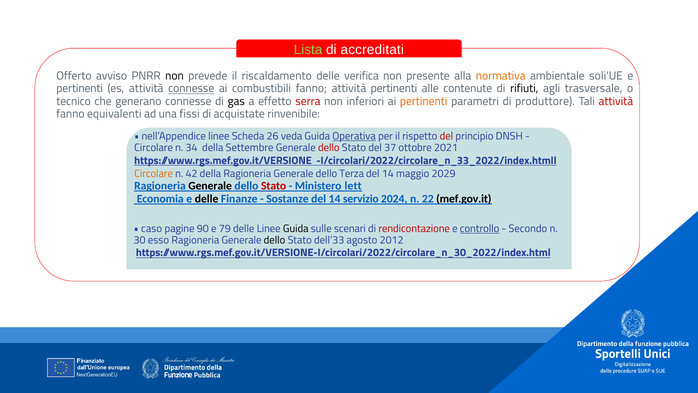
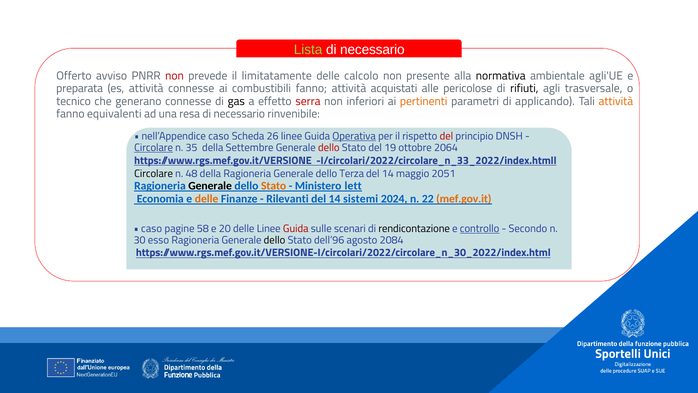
accreditati at (372, 50): accreditati -> necessario
non at (174, 76) colour: black -> red
riscaldamento: riscaldamento -> limitatamente
verifica: verifica -> calcolo
normativa colour: orange -> black
soli'UE: soli'UE -> agli'UE
pertinenti at (80, 89): pertinenti -> preparata
connesse at (191, 89) underline: present -> none
attività pertinenti: pertinenti -> acquistati
contenute: contenute -> pericolose
produttore: produttore -> applicando
attività at (616, 101) colour: red -> orange
fissi: fissi -> resa
acquistate at (239, 114): acquistate -> necessario
nell’Appendice linee: linee -> caso
26 veda: veda -> linee
Circolare at (154, 148) underline: none -> present
34: 34 -> 35
37: 37 -> 19
2021: 2021 -> 2064
Circolare at (154, 174) colour: orange -> black
42: 42 -> 48
2029: 2029 -> 2051
Stato at (274, 186) colour: red -> orange
delle at (207, 199) colour: black -> orange
Sostanze: Sostanze -> Rilevanti
servizio: servizio -> sistemi
mef.gov.it colour: black -> orange
90: 90 -> 58
79: 79 -> 20
Guida at (296, 228) colour: black -> red
rendicontazione colour: red -> black
dell’33: dell’33 -> dell’96
2012: 2012 -> 2084
